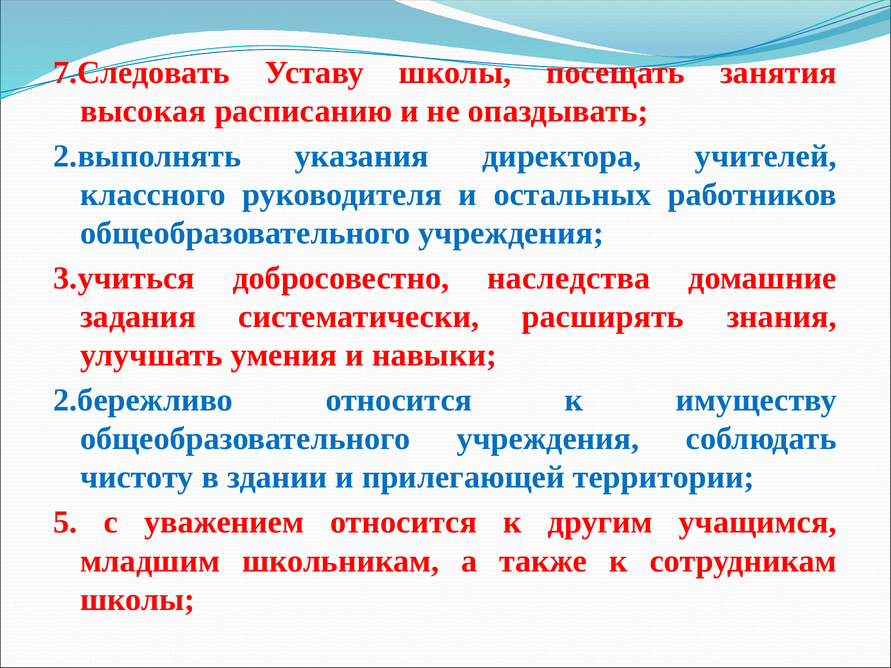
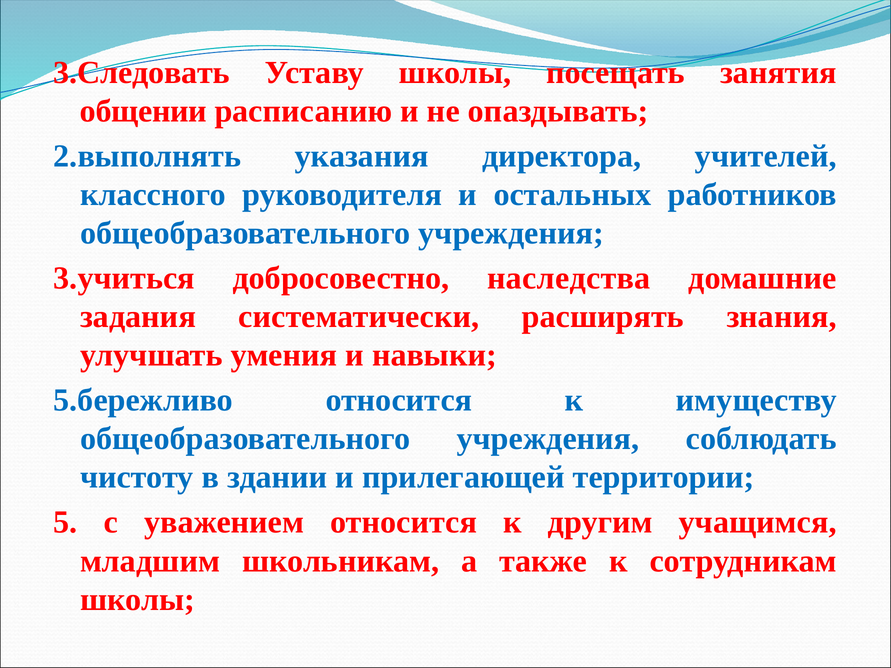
7.Следовать: 7.Следовать -> 3.Следовать
высокая: высокая -> общении
2.бережливо: 2.бережливо -> 5.бережливо
